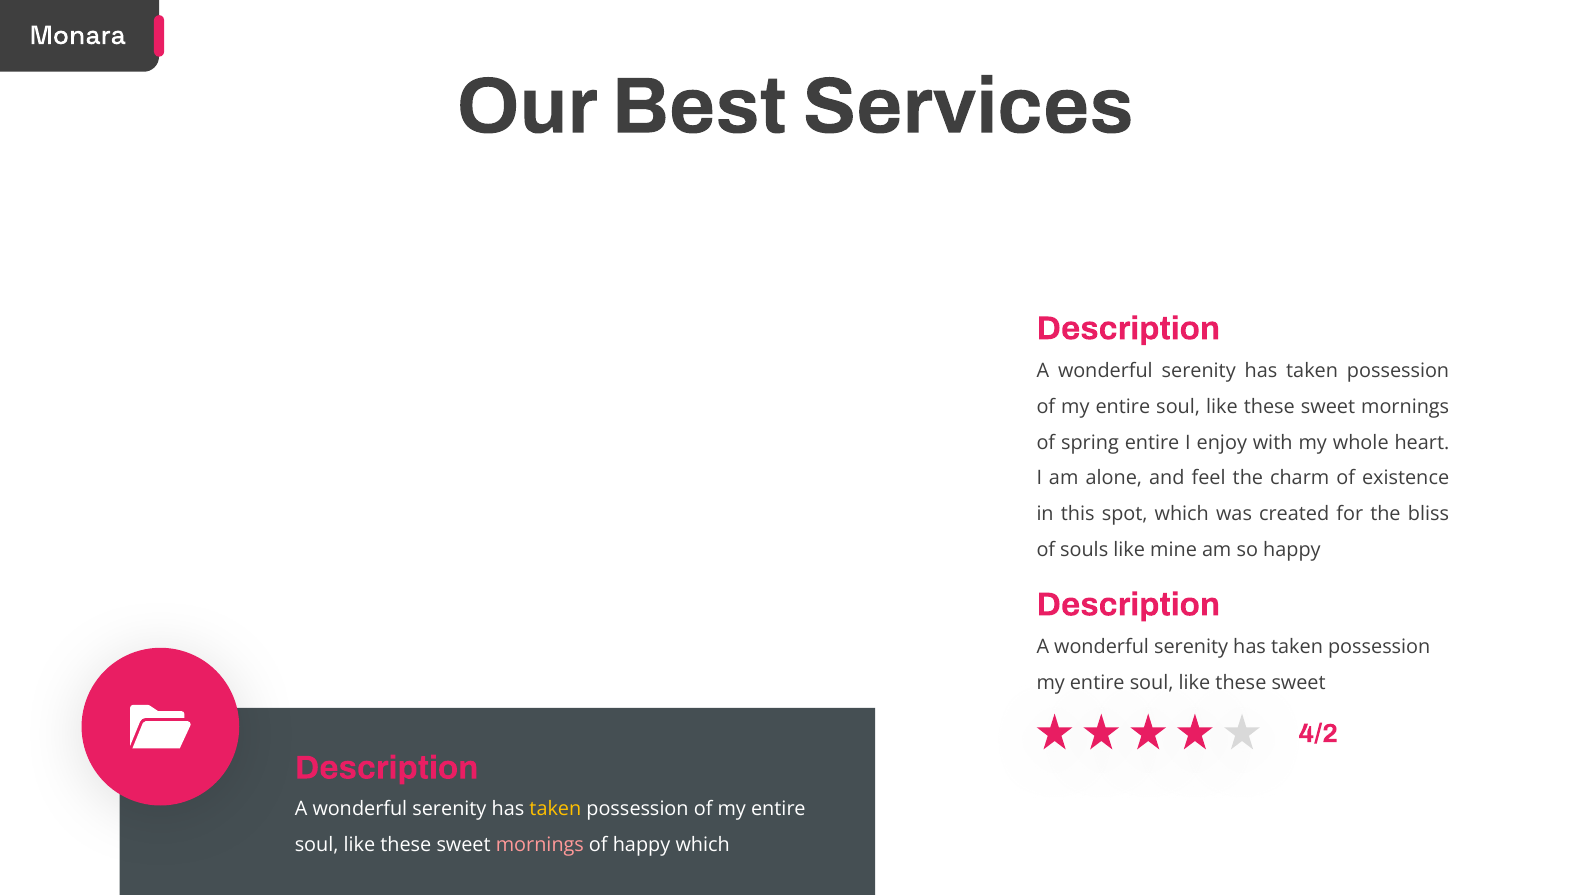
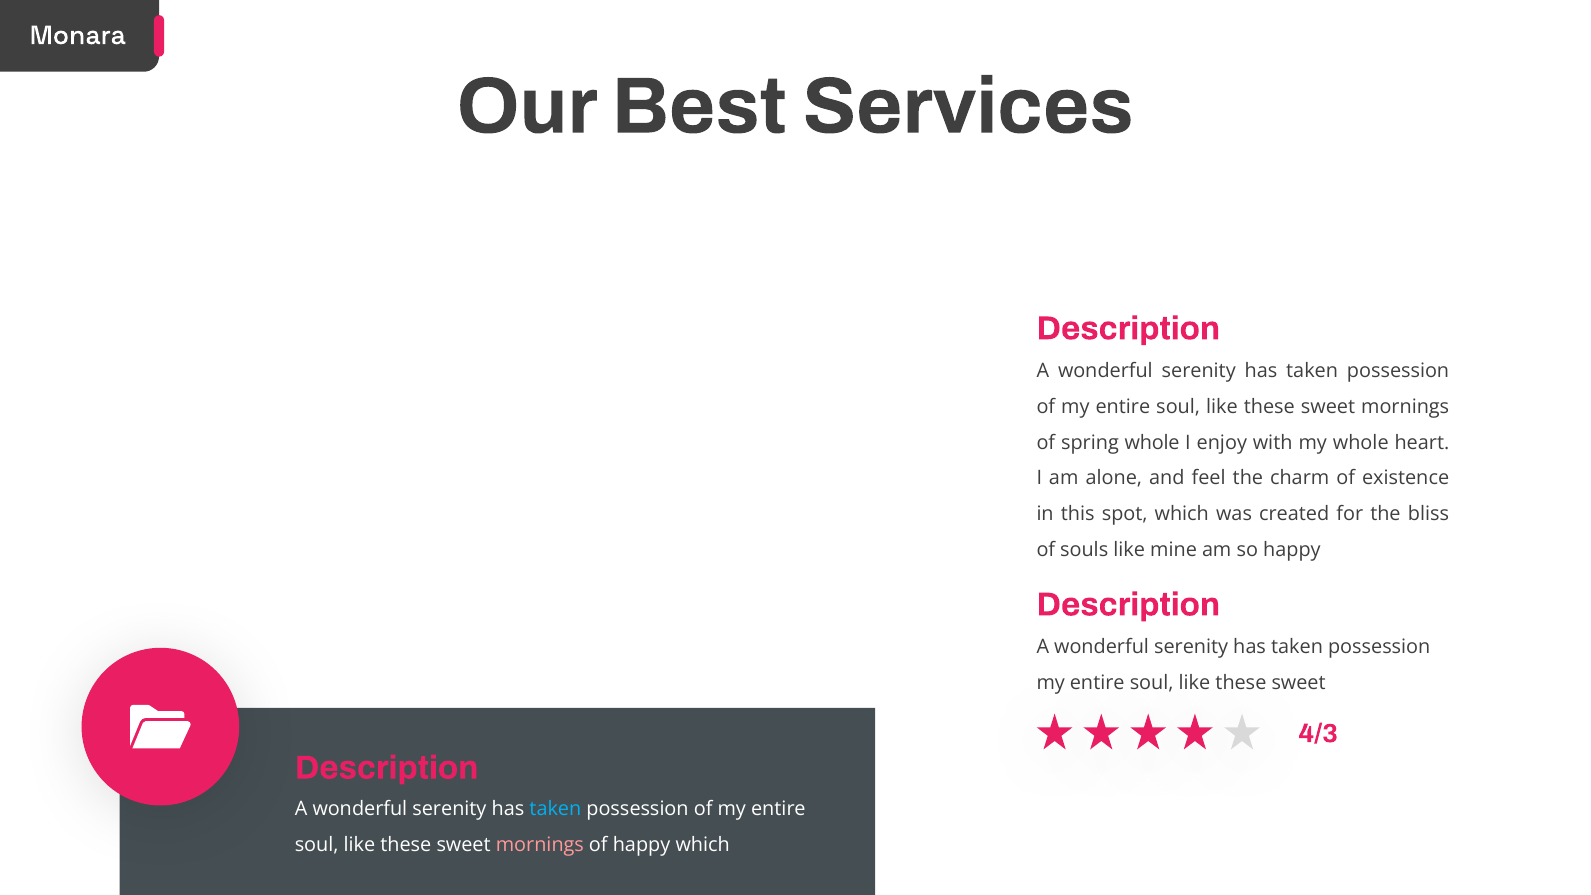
spring entire: entire -> whole
4/2: 4/2 -> 4/3
taken at (555, 809) colour: yellow -> light blue
